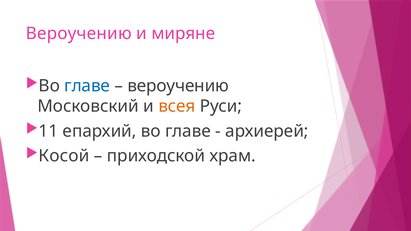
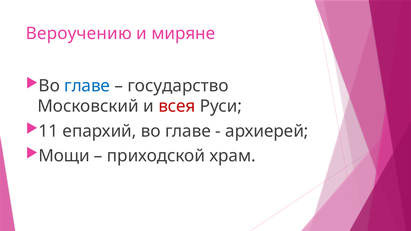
вероучению at (178, 86): вероучению -> государство
всея colour: orange -> red
Косой: Косой -> Мощи
